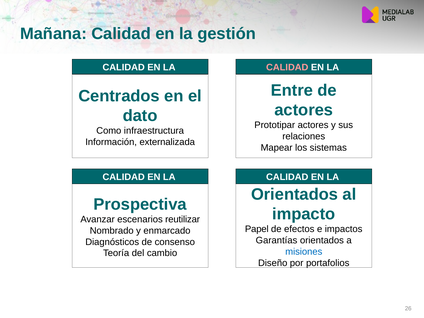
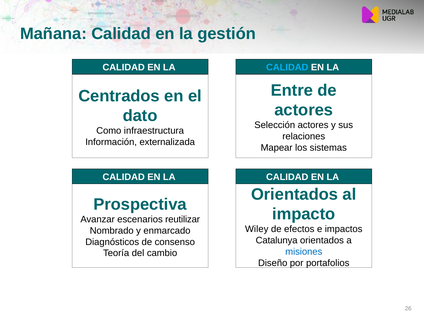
CALIDAD at (287, 67) colour: pink -> light blue
Prototipar: Prototipar -> Selección
Papel: Papel -> Wiley
Garantías: Garantías -> Catalunya
